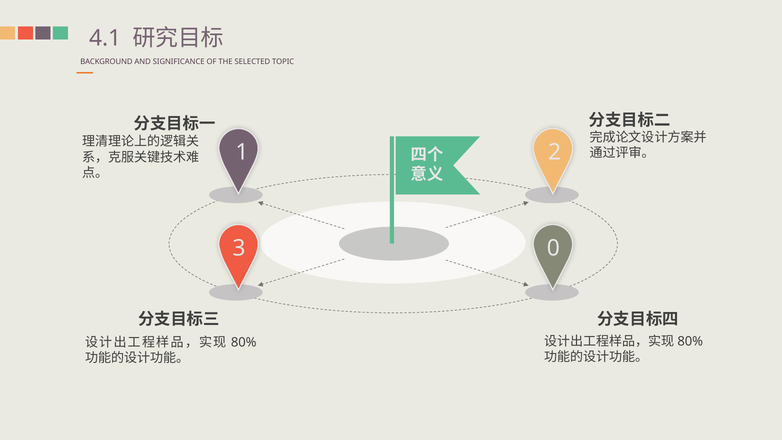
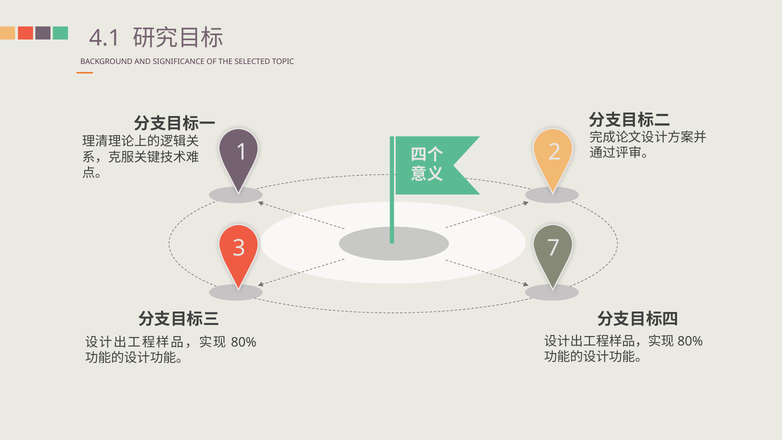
0: 0 -> 7
